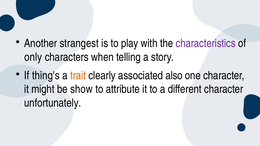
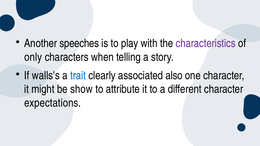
strangest: strangest -> speeches
thing's: thing's -> walls's
trait colour: orange -> blue
unfortunately: unfortunately -> expectations
